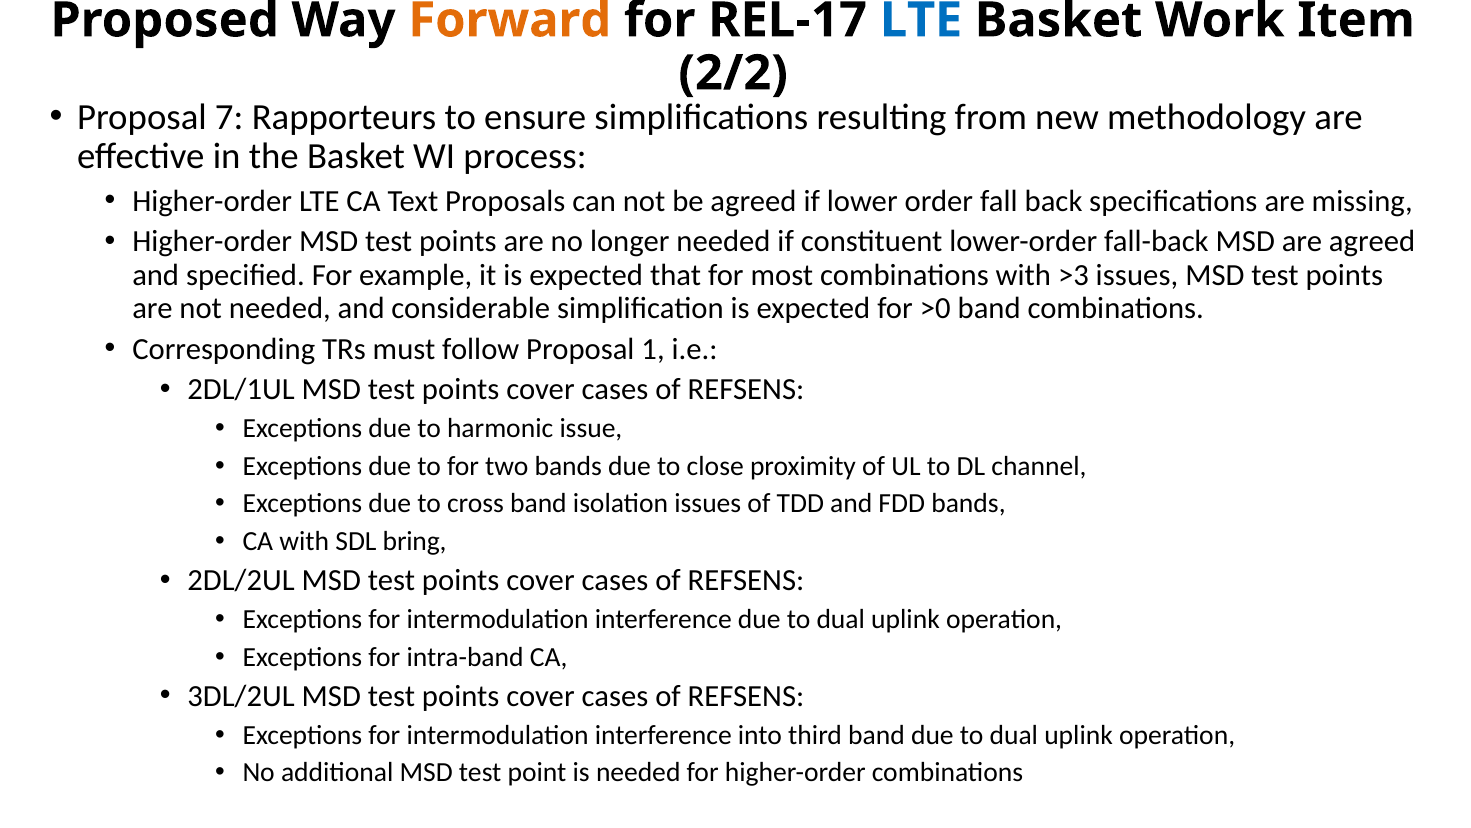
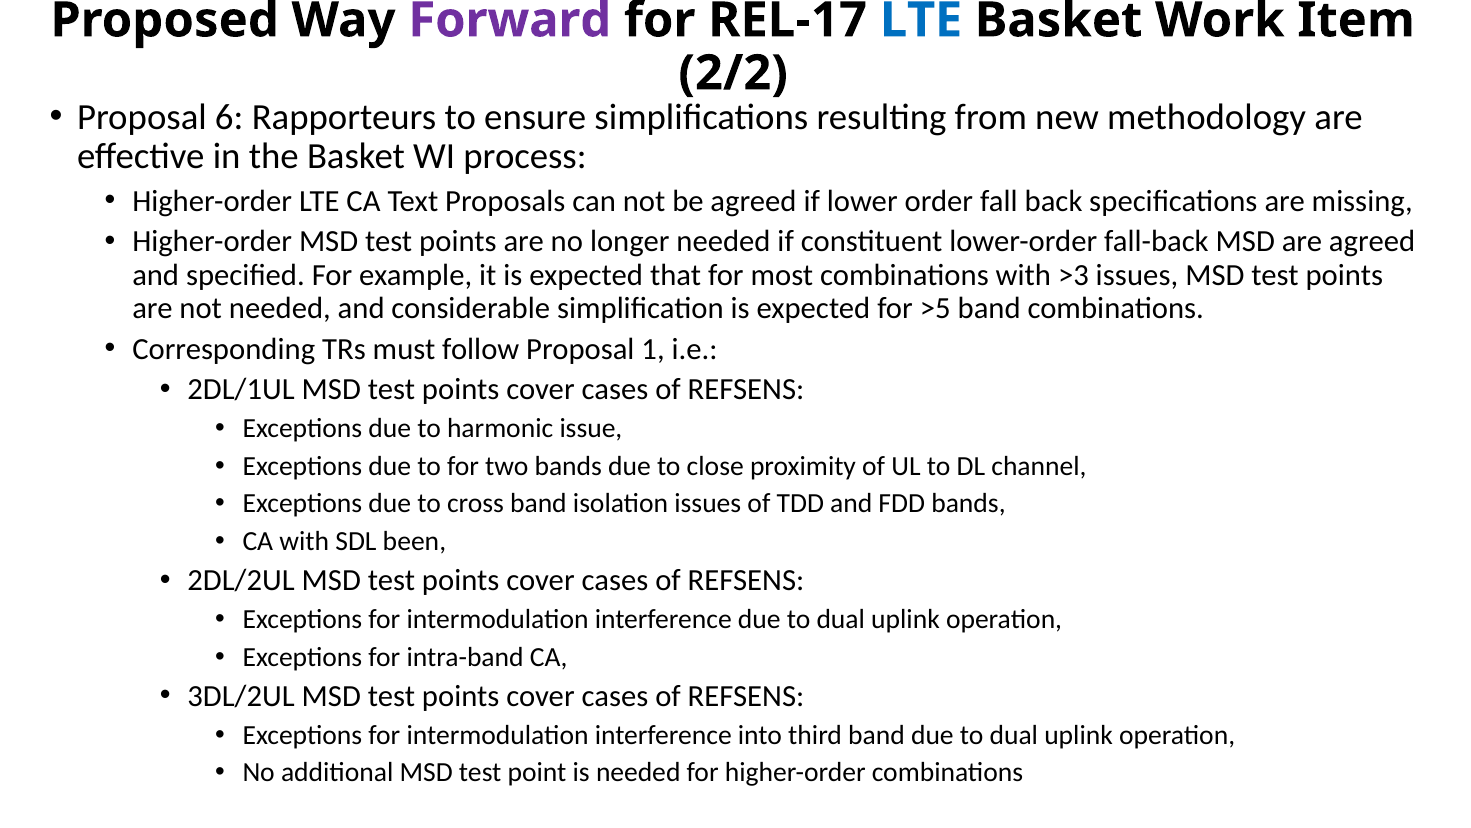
Forward colour: orange -> purple
7: 7 -> 6
>0: >0 -> >5
bring: bring -> been
